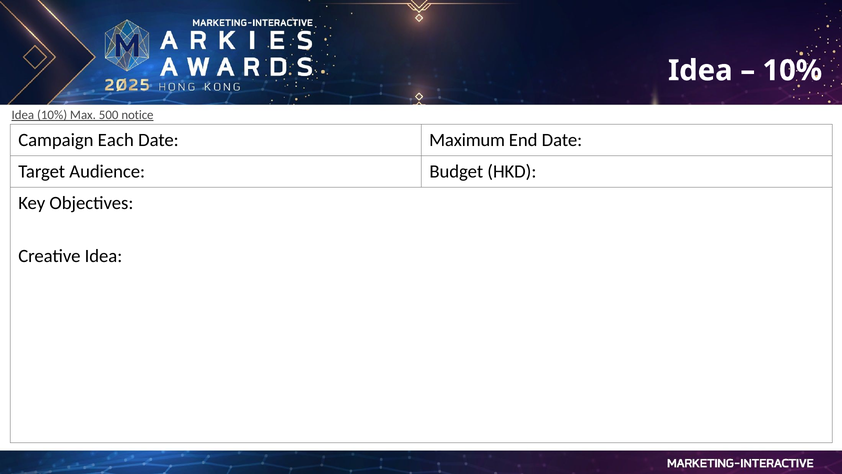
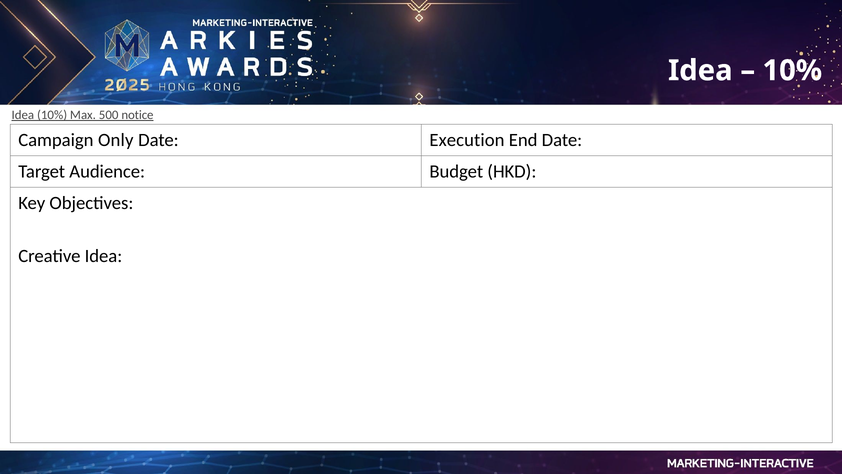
Each: Each -> Only
Maximum: Maximum -> Execution
